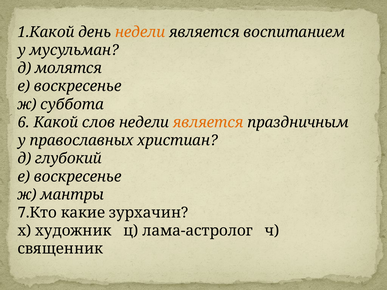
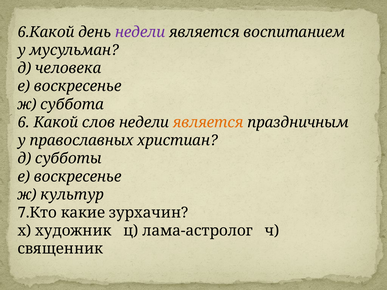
1.Какой: 1.Какой -> 6.Какой
недели at (140, 32) colour: orange -> purple
молятся: молятся -> человека
глубокий: глубокий -> субботы
мантры: мантры -> культур
